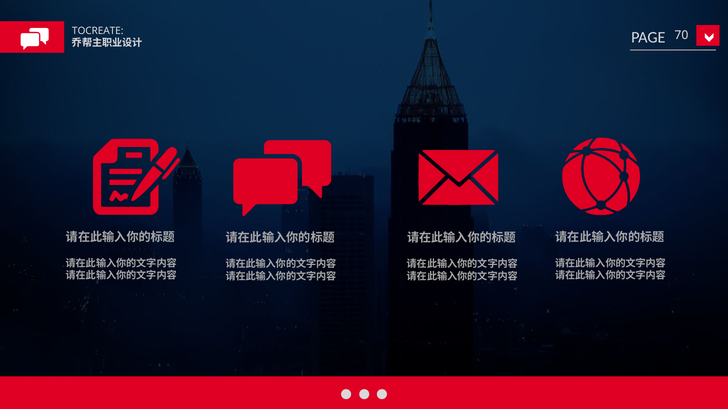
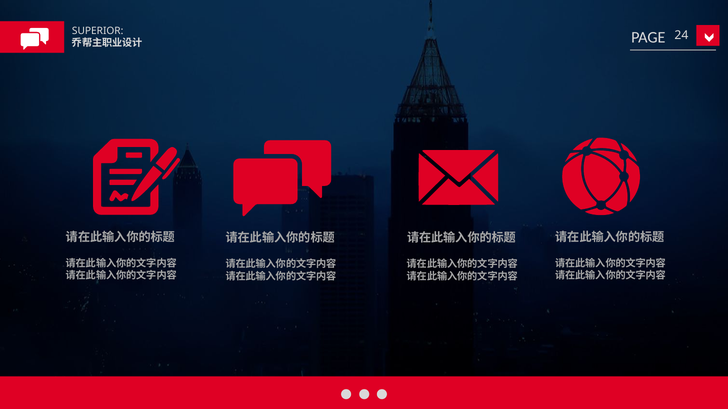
TOCREATE: TOCREATE -> SUPERIOR
70: 70 -> 24
